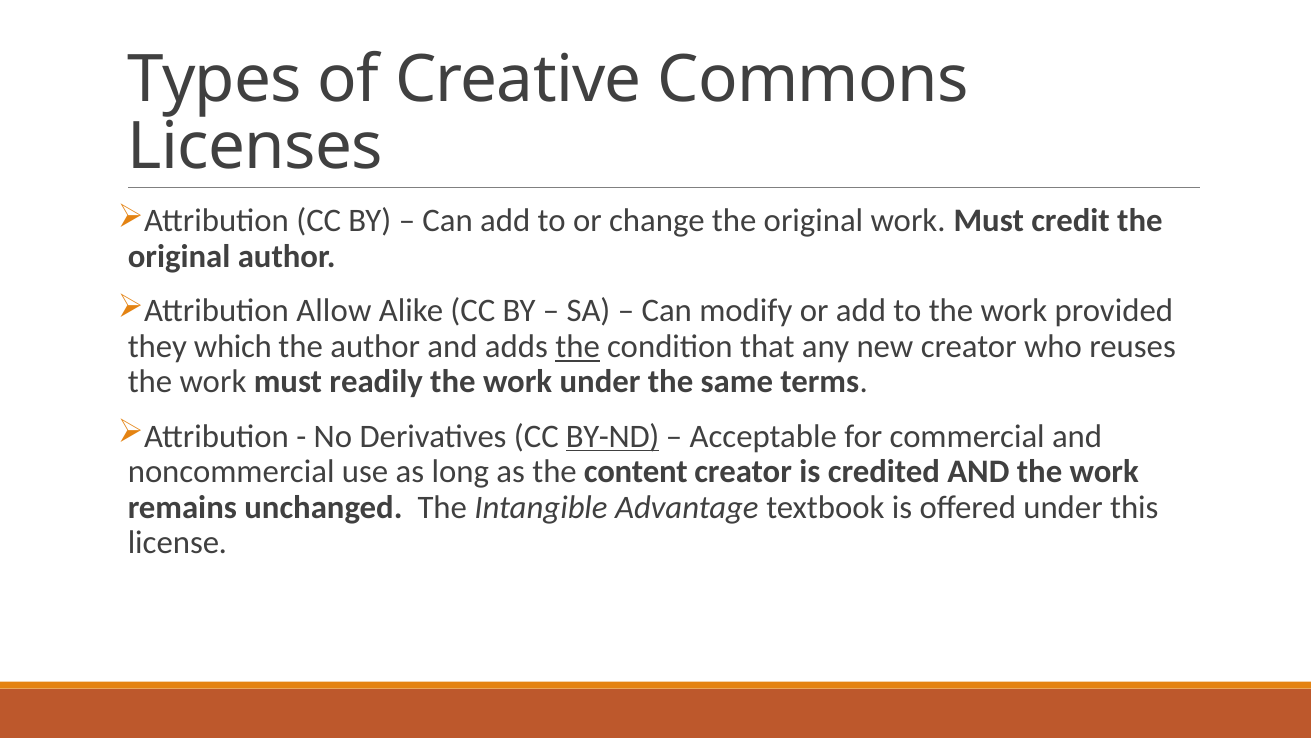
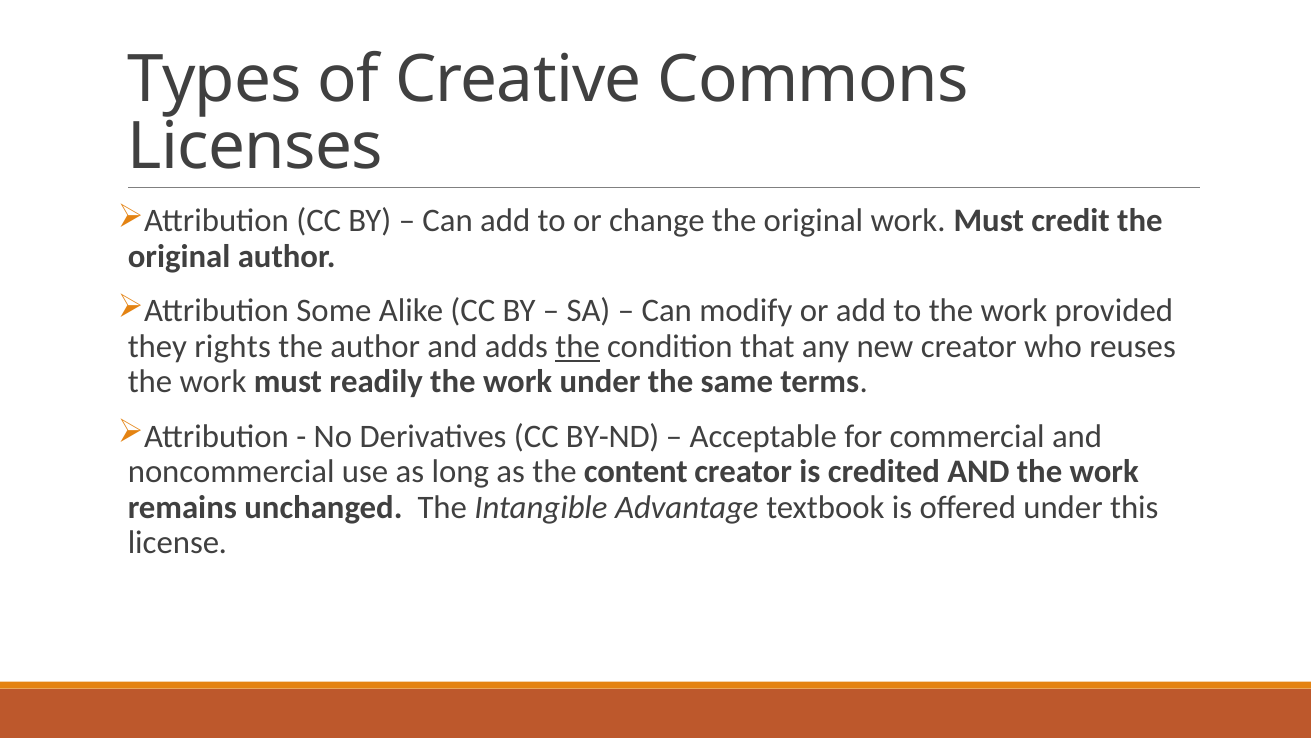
Allow: Allow -> Some
which: which -> rights
BY-ND underline: present -> none
